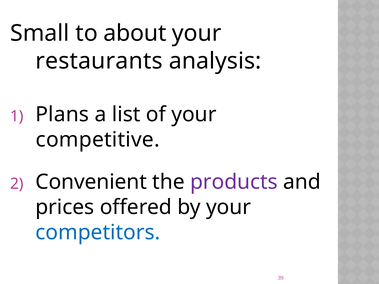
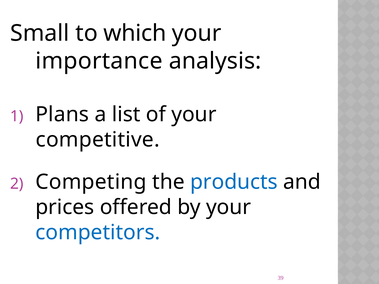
about: about -> which
restaurants: restaurants -> importance
Convenient: Convenient -> Competing
products colour: purple -> blue
